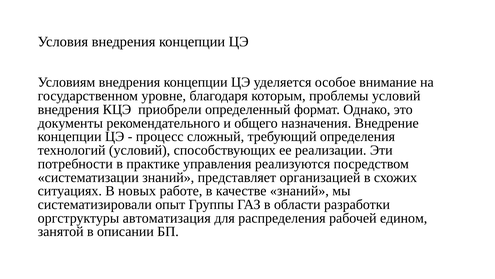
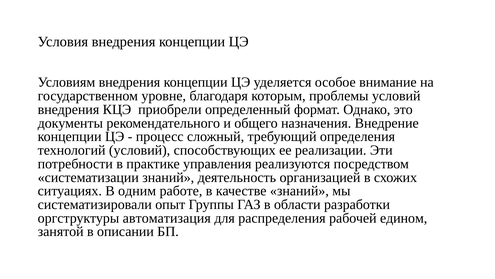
представляет: представляет -> деятельность
новых: новых -> одним
